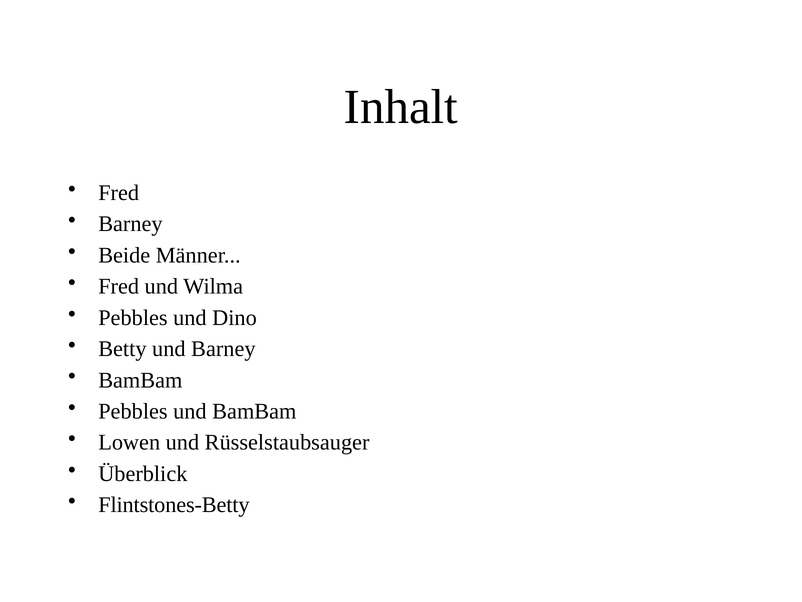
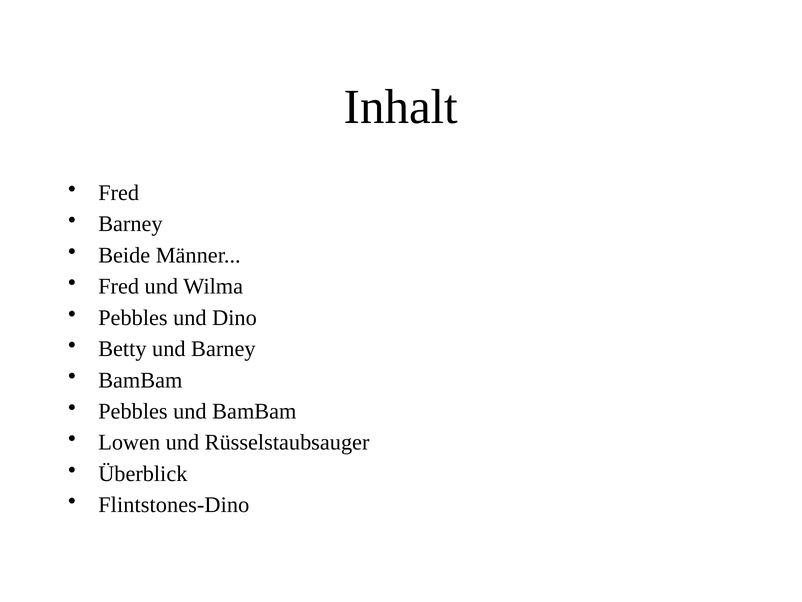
Flintstones-Betty: Flintstones-Betty -> Flintstones-Dino
